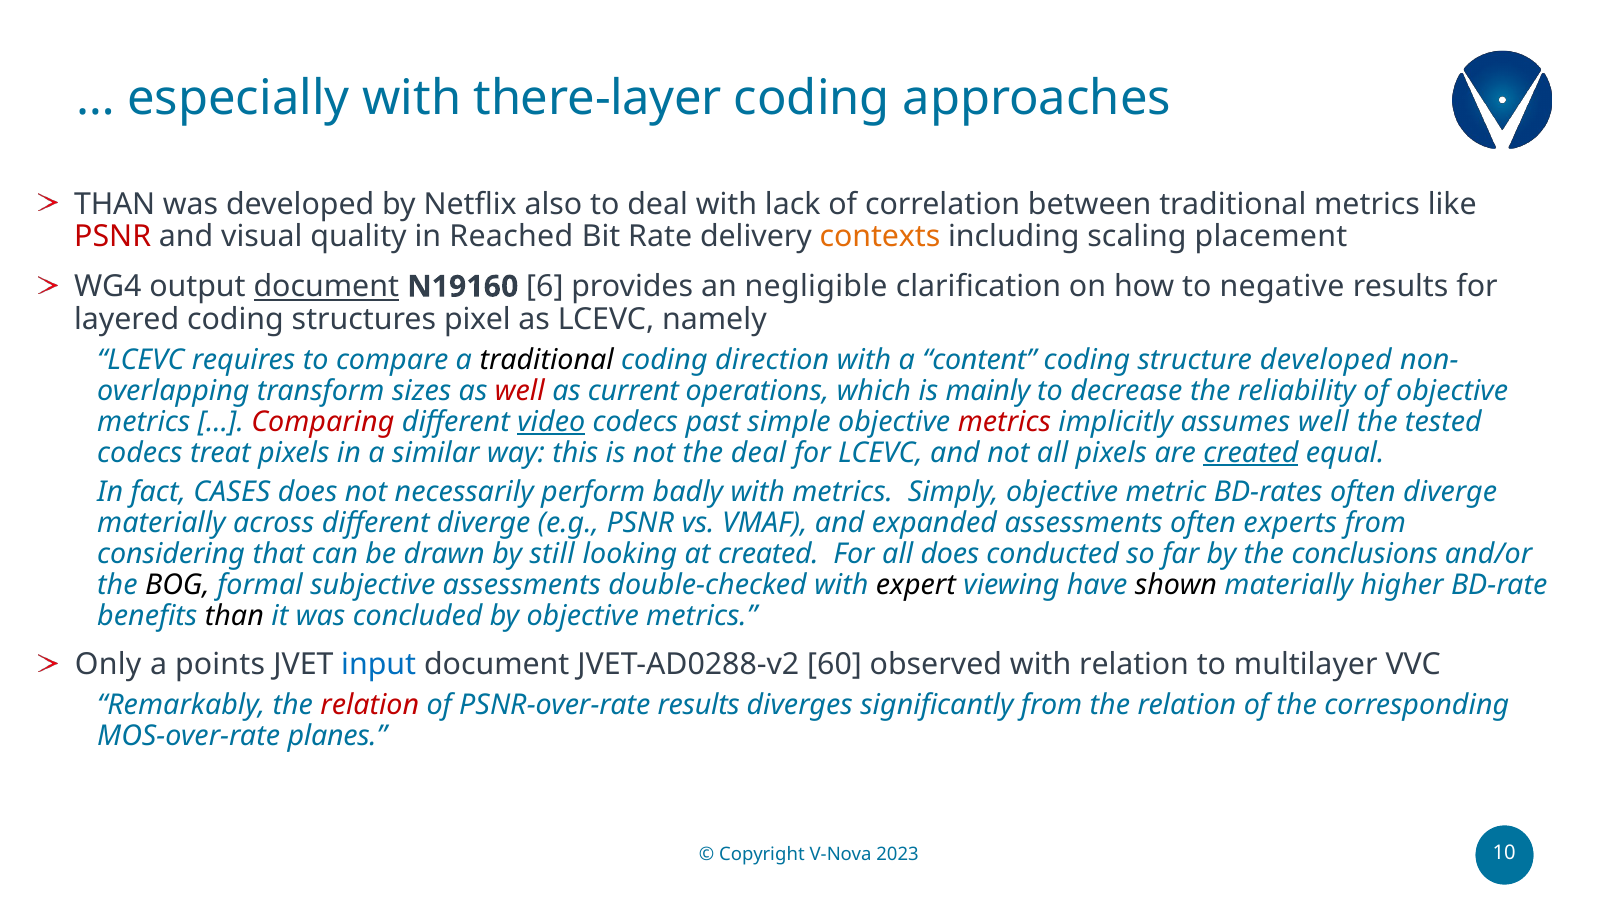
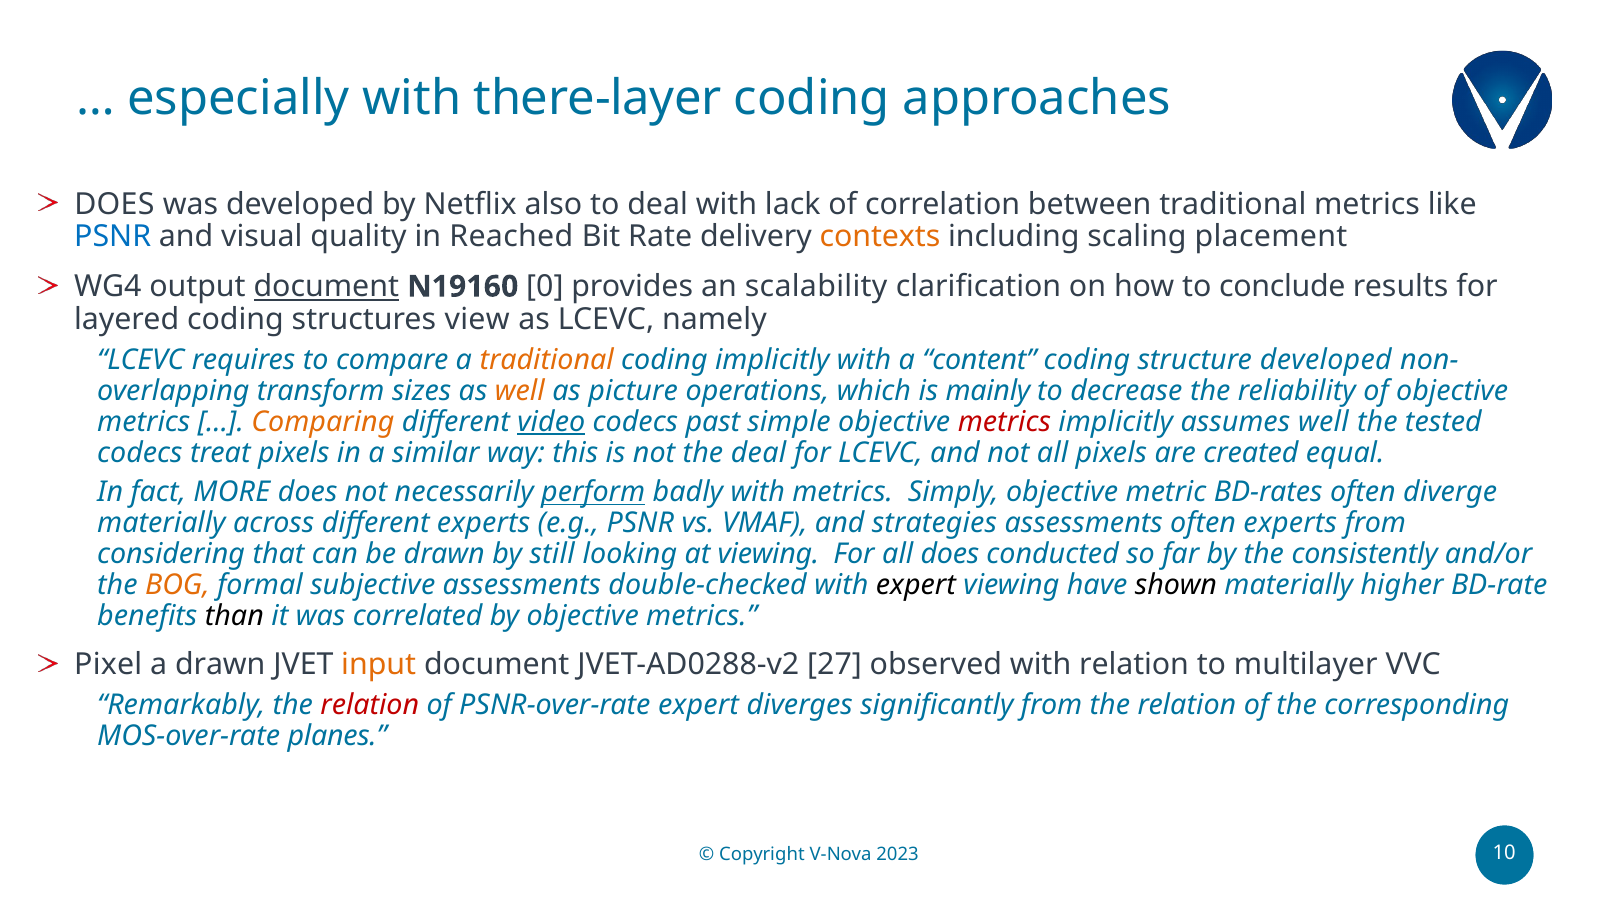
THAN at (115, 204): THAN -> DOES
PSNR at (113, 237) colour: red -> blue
6: 6 -> 0
negligible: negligible -> scalability
negative: negative -> conclude
pixel: pixel -> view
traditional at (547, 360) colour: black -> orange
coding direction: direction -> implicitly
well at (520, 391) colour: red -> orange
current: current -> picture
Comparing colour: red -> orange
created at (1251, 453) underline: present -> none
CASES: CASES -> MORE
perform underline: none -> present
different diverge: diverge -> experts
expanded: expanded -> strategies
at created: created -> viewing
conclusions: conclusions -> consistently
BOG colour: black -> orange
concluded: concluded -> correlated
Only: Only -> Pixel
a points: points -> drawn
input colour: blue -> orange
60: 60 -> 27
PSNR-over-rate results: results -> expert
